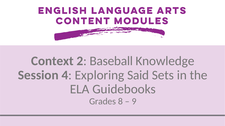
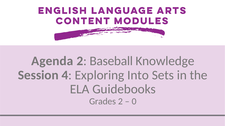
Context: Context -> Agenda
Said: Said -> Into
Grades 8: 8 -> 2
9: 9 -> 0
